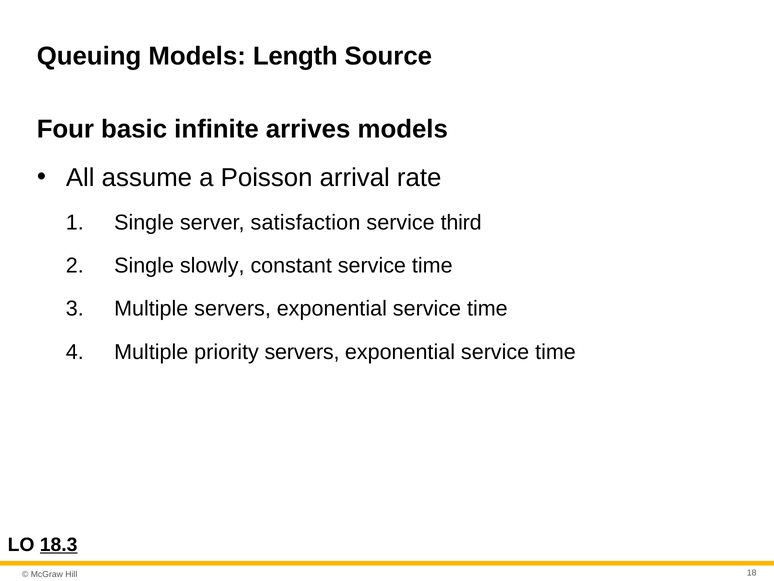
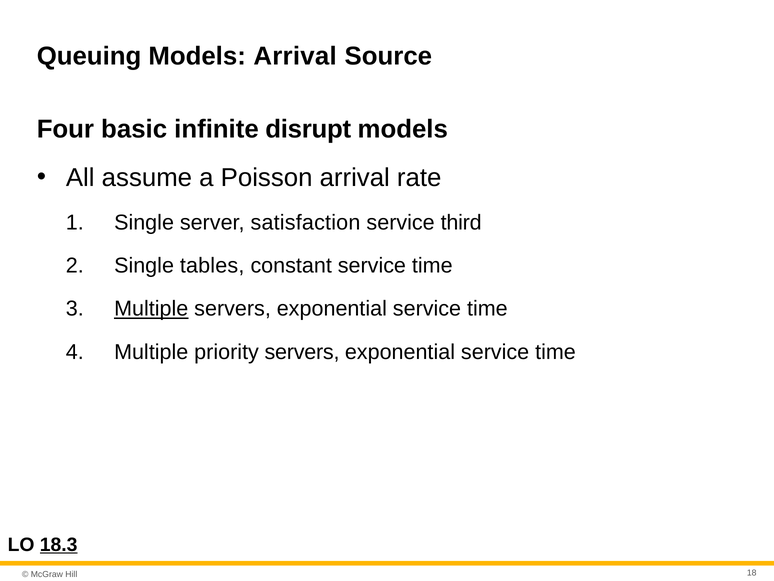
Models Length: Length -> Arrival
arrives: arrives -> disrupt
slowly: slowly -> tables
Multiple at (151, 309) underline: none -> present
